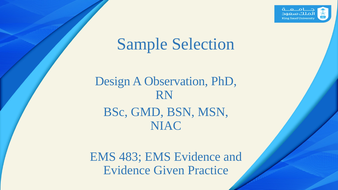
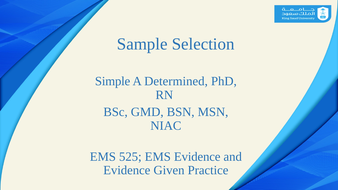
Design: Design -> Simple
Observation: Observation -> Determined
483: 483 -> 525
